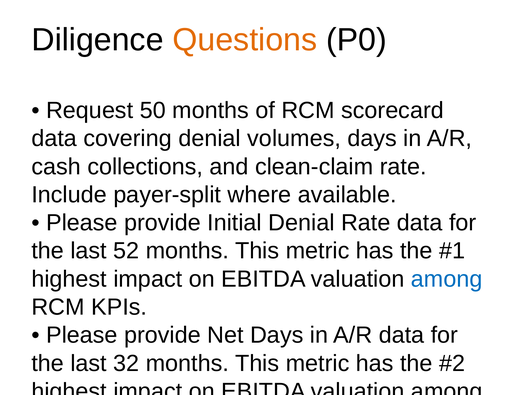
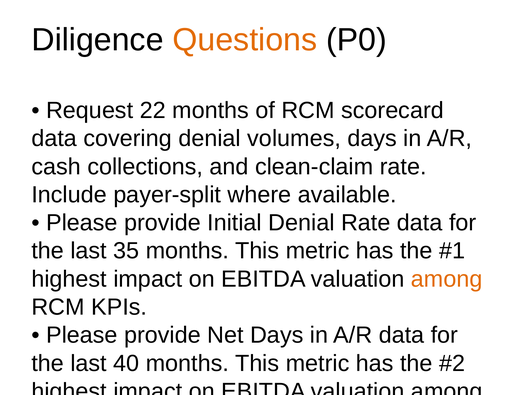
50: 50 -> 22
52: 52 -> 35
among at (447, 279) colour: blue -> orange
32: 32 -> 40
